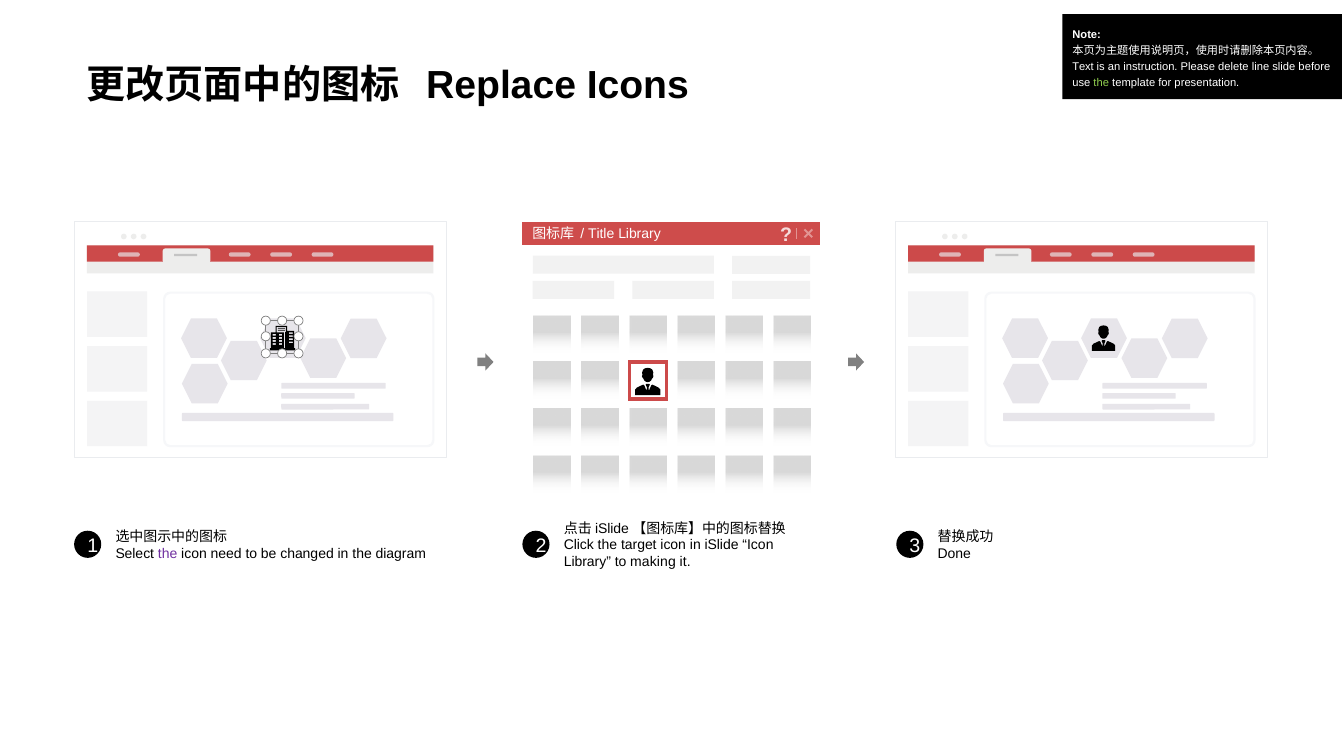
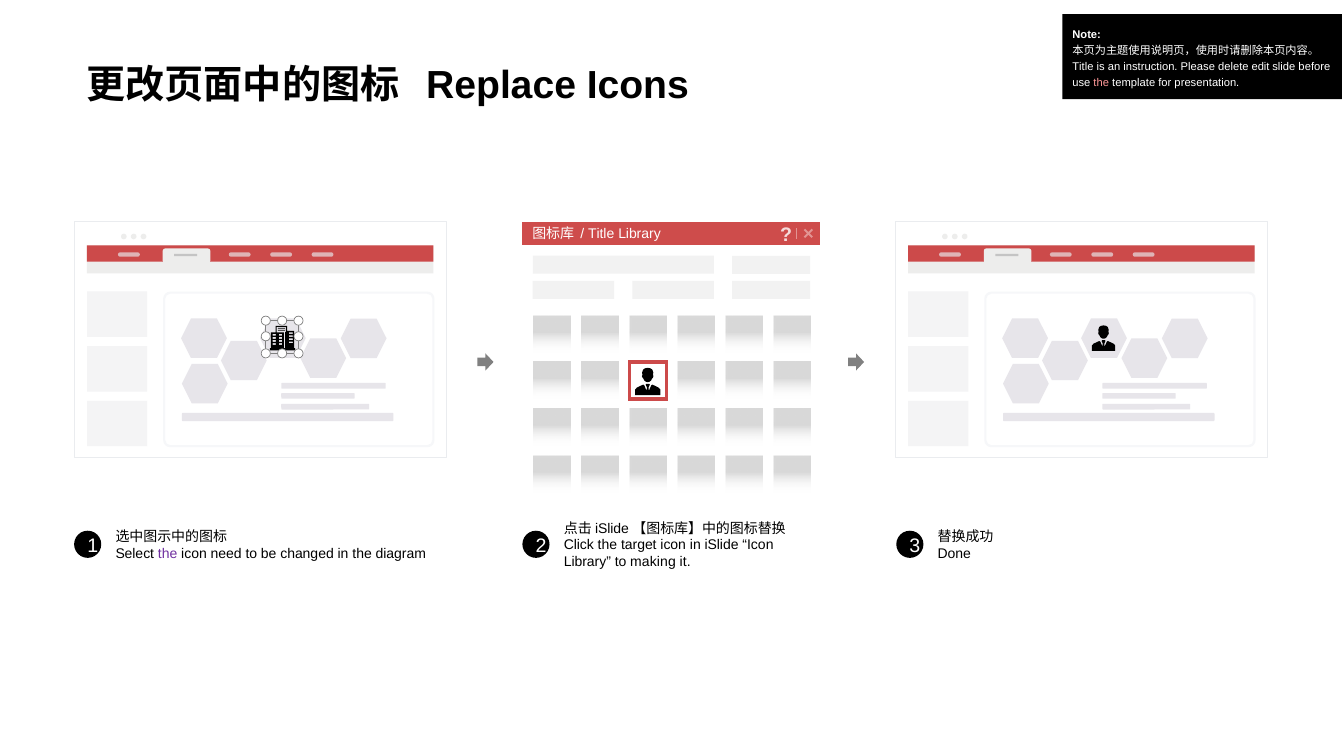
Text at (1083, 67): Text -> Title
line: line -> edit
the at (1101, 83) colour: light green -> pink
